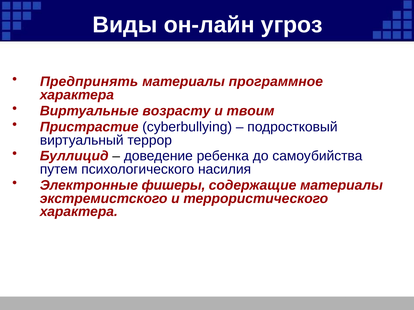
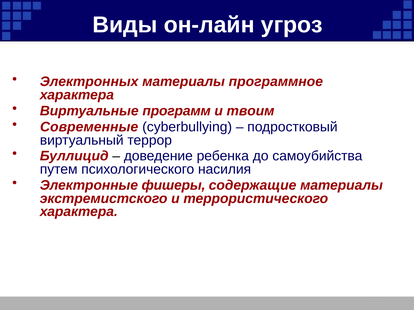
Предпринять: Предпринять -> Электронных
возрасту: возрасту -> программ
Пристрастие: Пристрастие -> Современные
